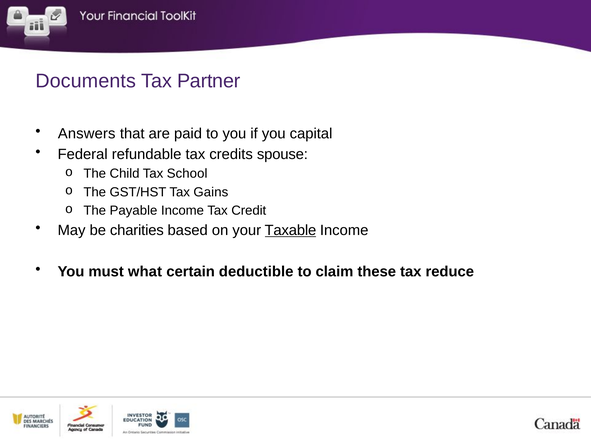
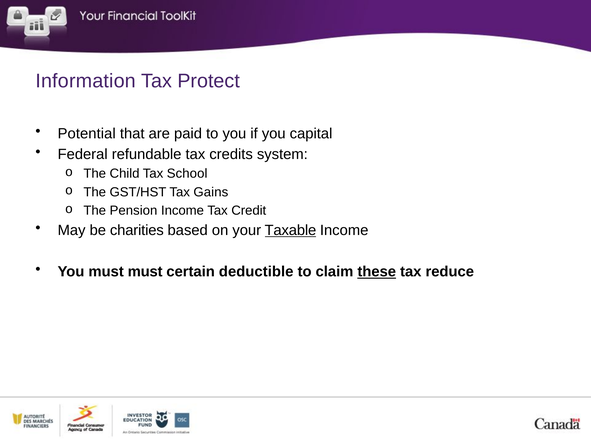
Documents: Documents -> Information
Partner: Partner -> Protect
Answers: Answers -> Potential
spouse: spouse -> system
Payable: Payable -> Pension
must what: what -> must
these underline: none -> present
